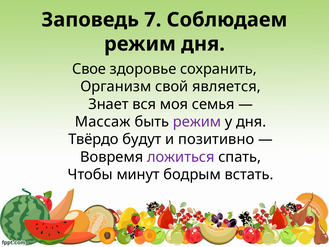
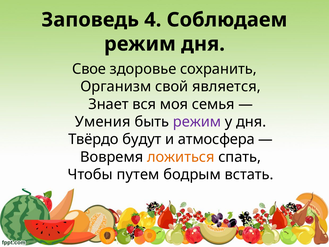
7: 7 -> 4
Массаж: Массаж -> Умения
позитивно: позитивно -> атмосфера
ложиться colour: purple -> orange
минут: минут -> путем
